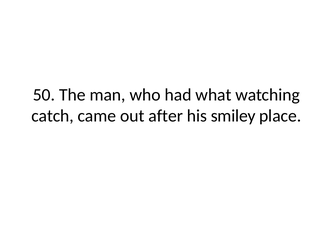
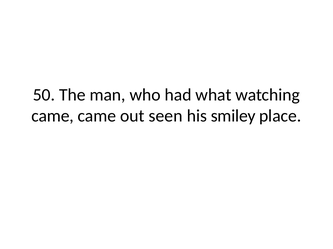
catch at (53, 116): catch -> came
after: after -> seen
